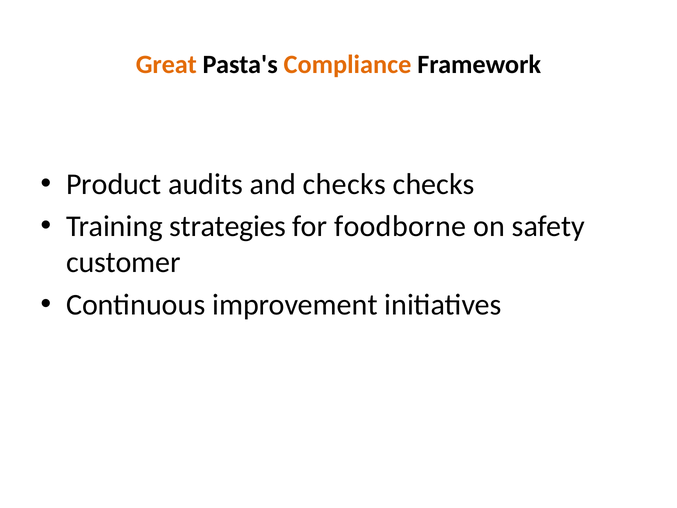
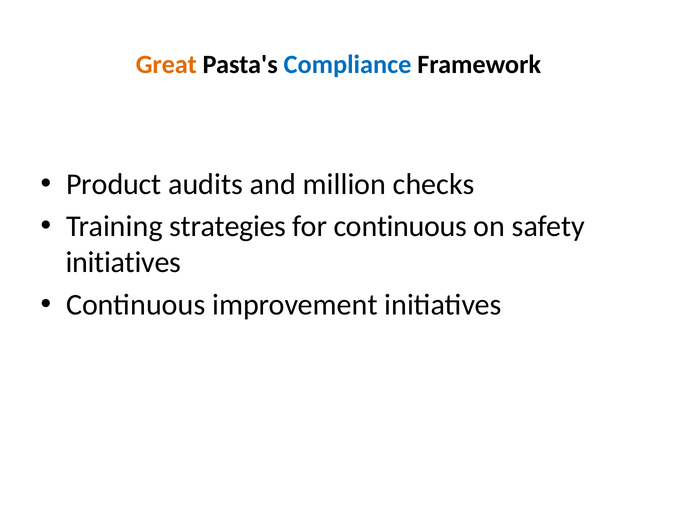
Compliance colour: orange -> blue
and checks: checks -> million
for foodborne: foodborne -> continuous
customer at (123, 262): customer -> initiatives
